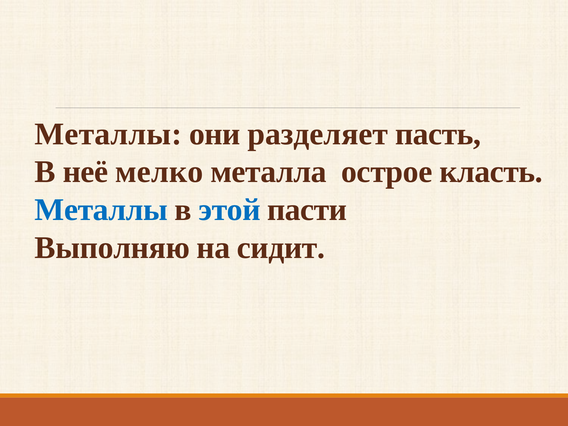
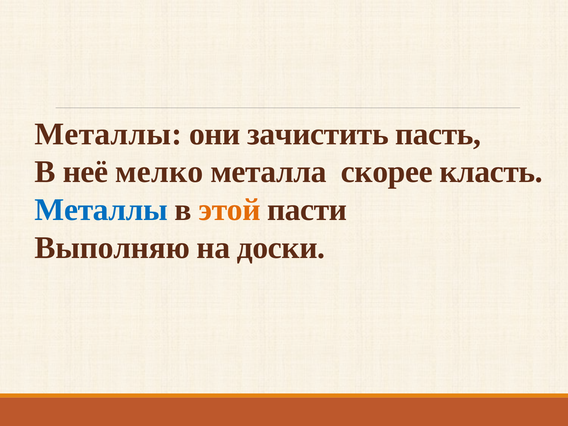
разделяет: разделяет -> зачистить
острое: острое -> скорее
этой colour: blue -> orange
сидит: сидит -> доски
